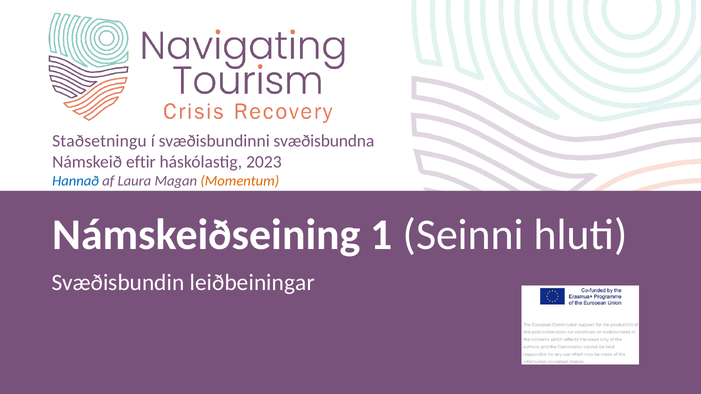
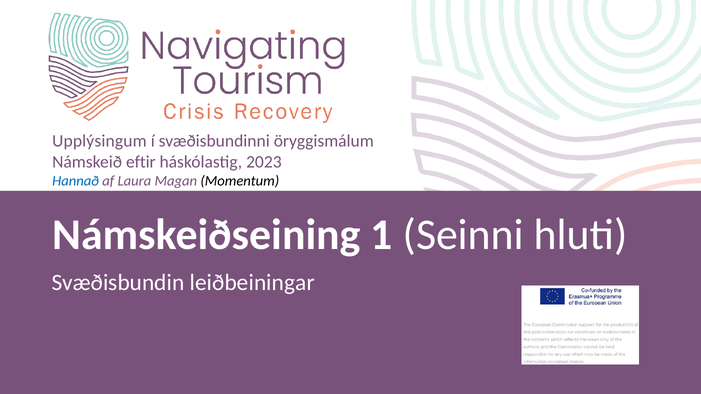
Staðsetningu: Staðsetningu -> Upplýsingum
svæðisbundna: svæðisbundna -> öryggismálum
Momentum colour: orange -> black
